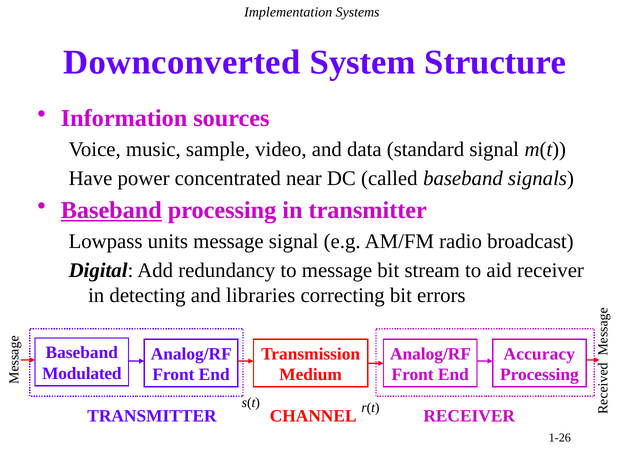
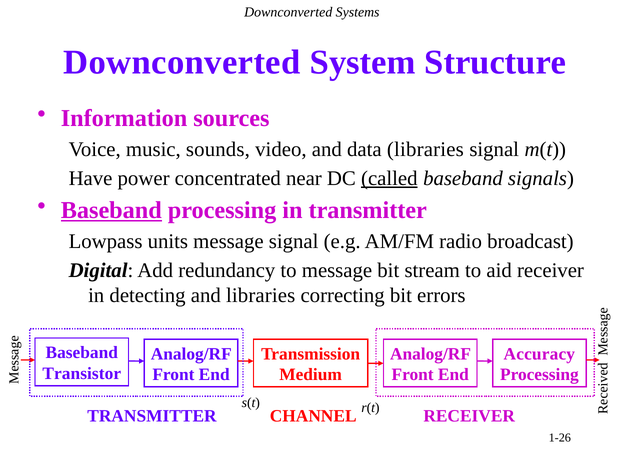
Implementation at (288, 12): Implementation -> Downconverted
sample: sample -> sounds
data standard: standard -> libraries
called underline: none -> present
Modulated: Modulated -> Transistor
